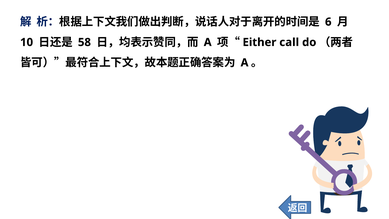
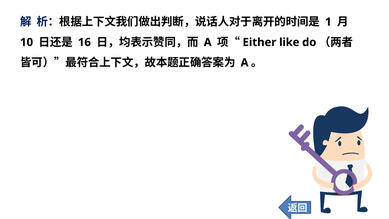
6: 6 -> 1
58: 58 -> 16
call: call -> like
